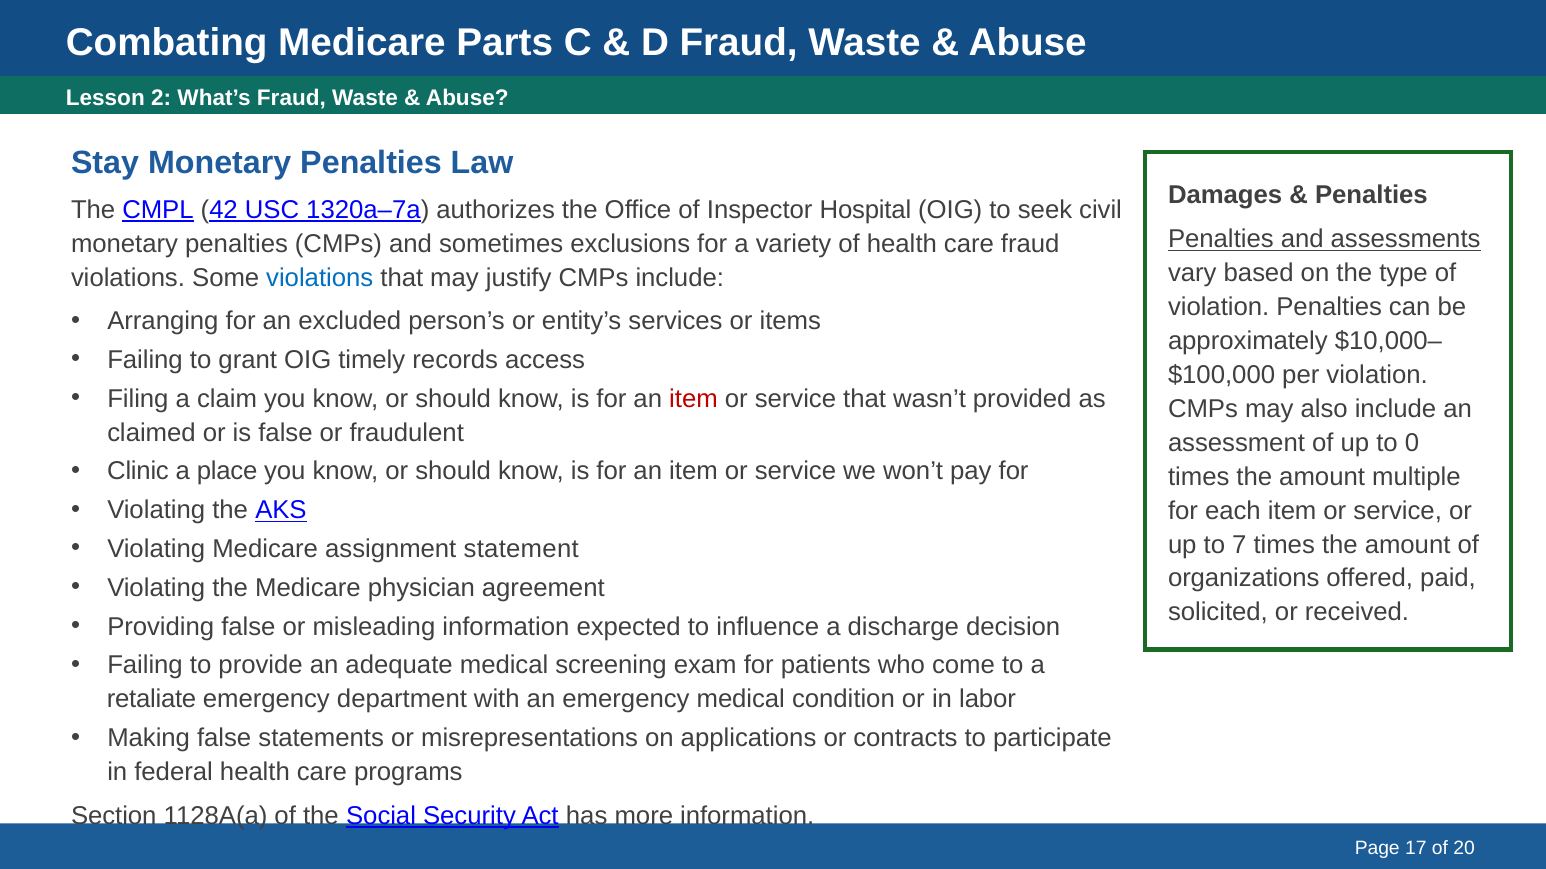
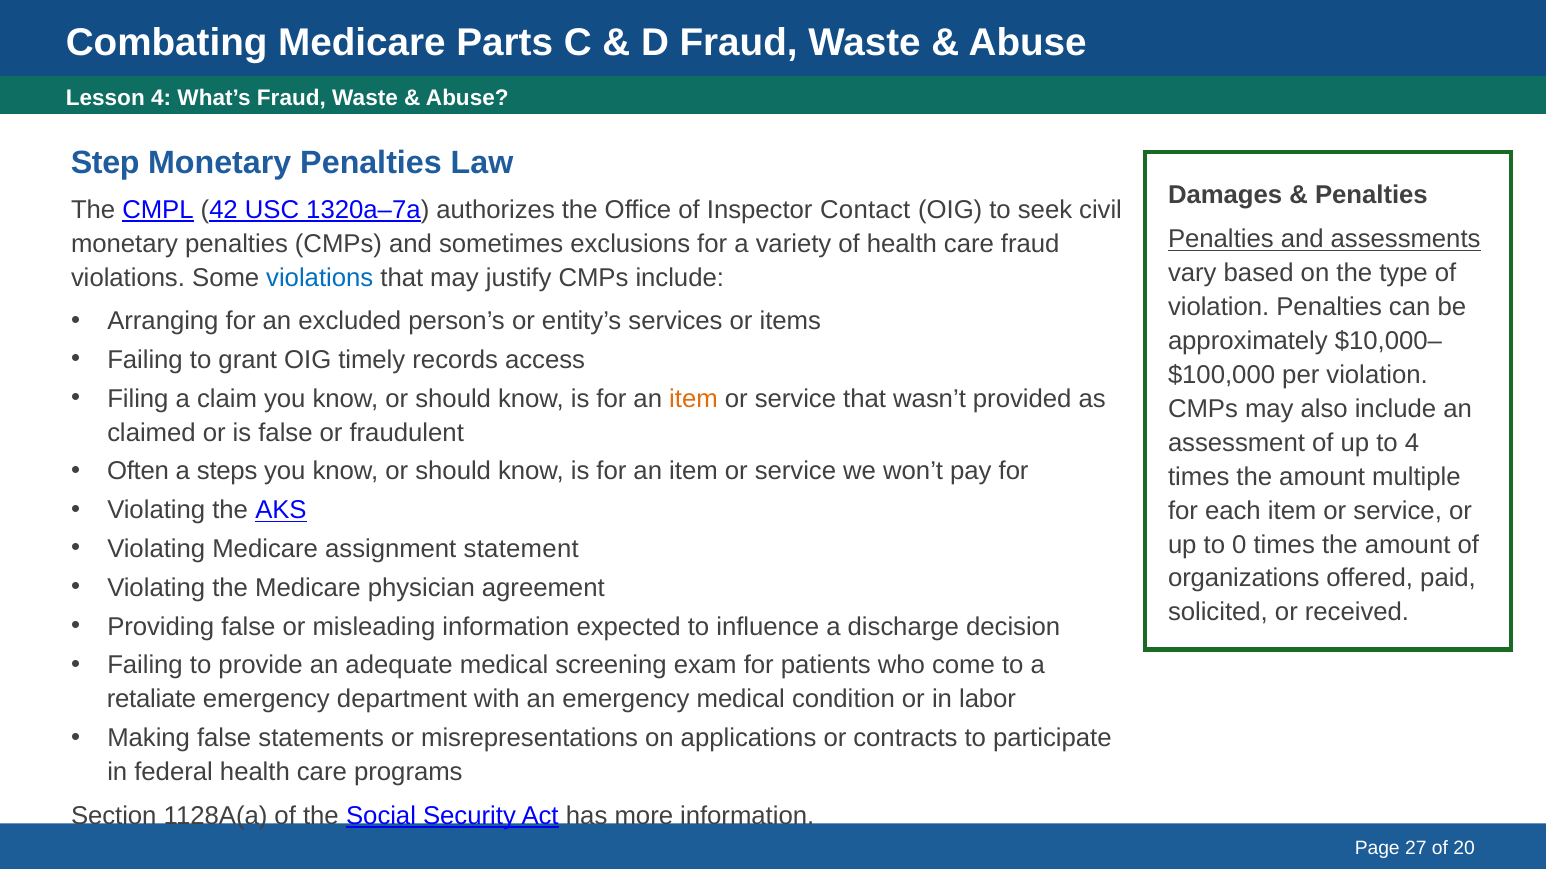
Lesson 2: 2 -> 4
Stay: Stay -> Step
Hospital: Hospital -> Contact
item at (694, 399) colour: red -> orange
to 0: 0 -> 4
Clinic: Clinic -> Often
place: place -> steps
7: 7 -> 0
17: 17 -> 27
